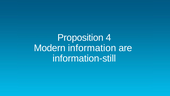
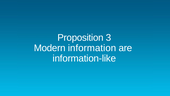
4: 4 -> 3
information-still: information-still -> information-like
